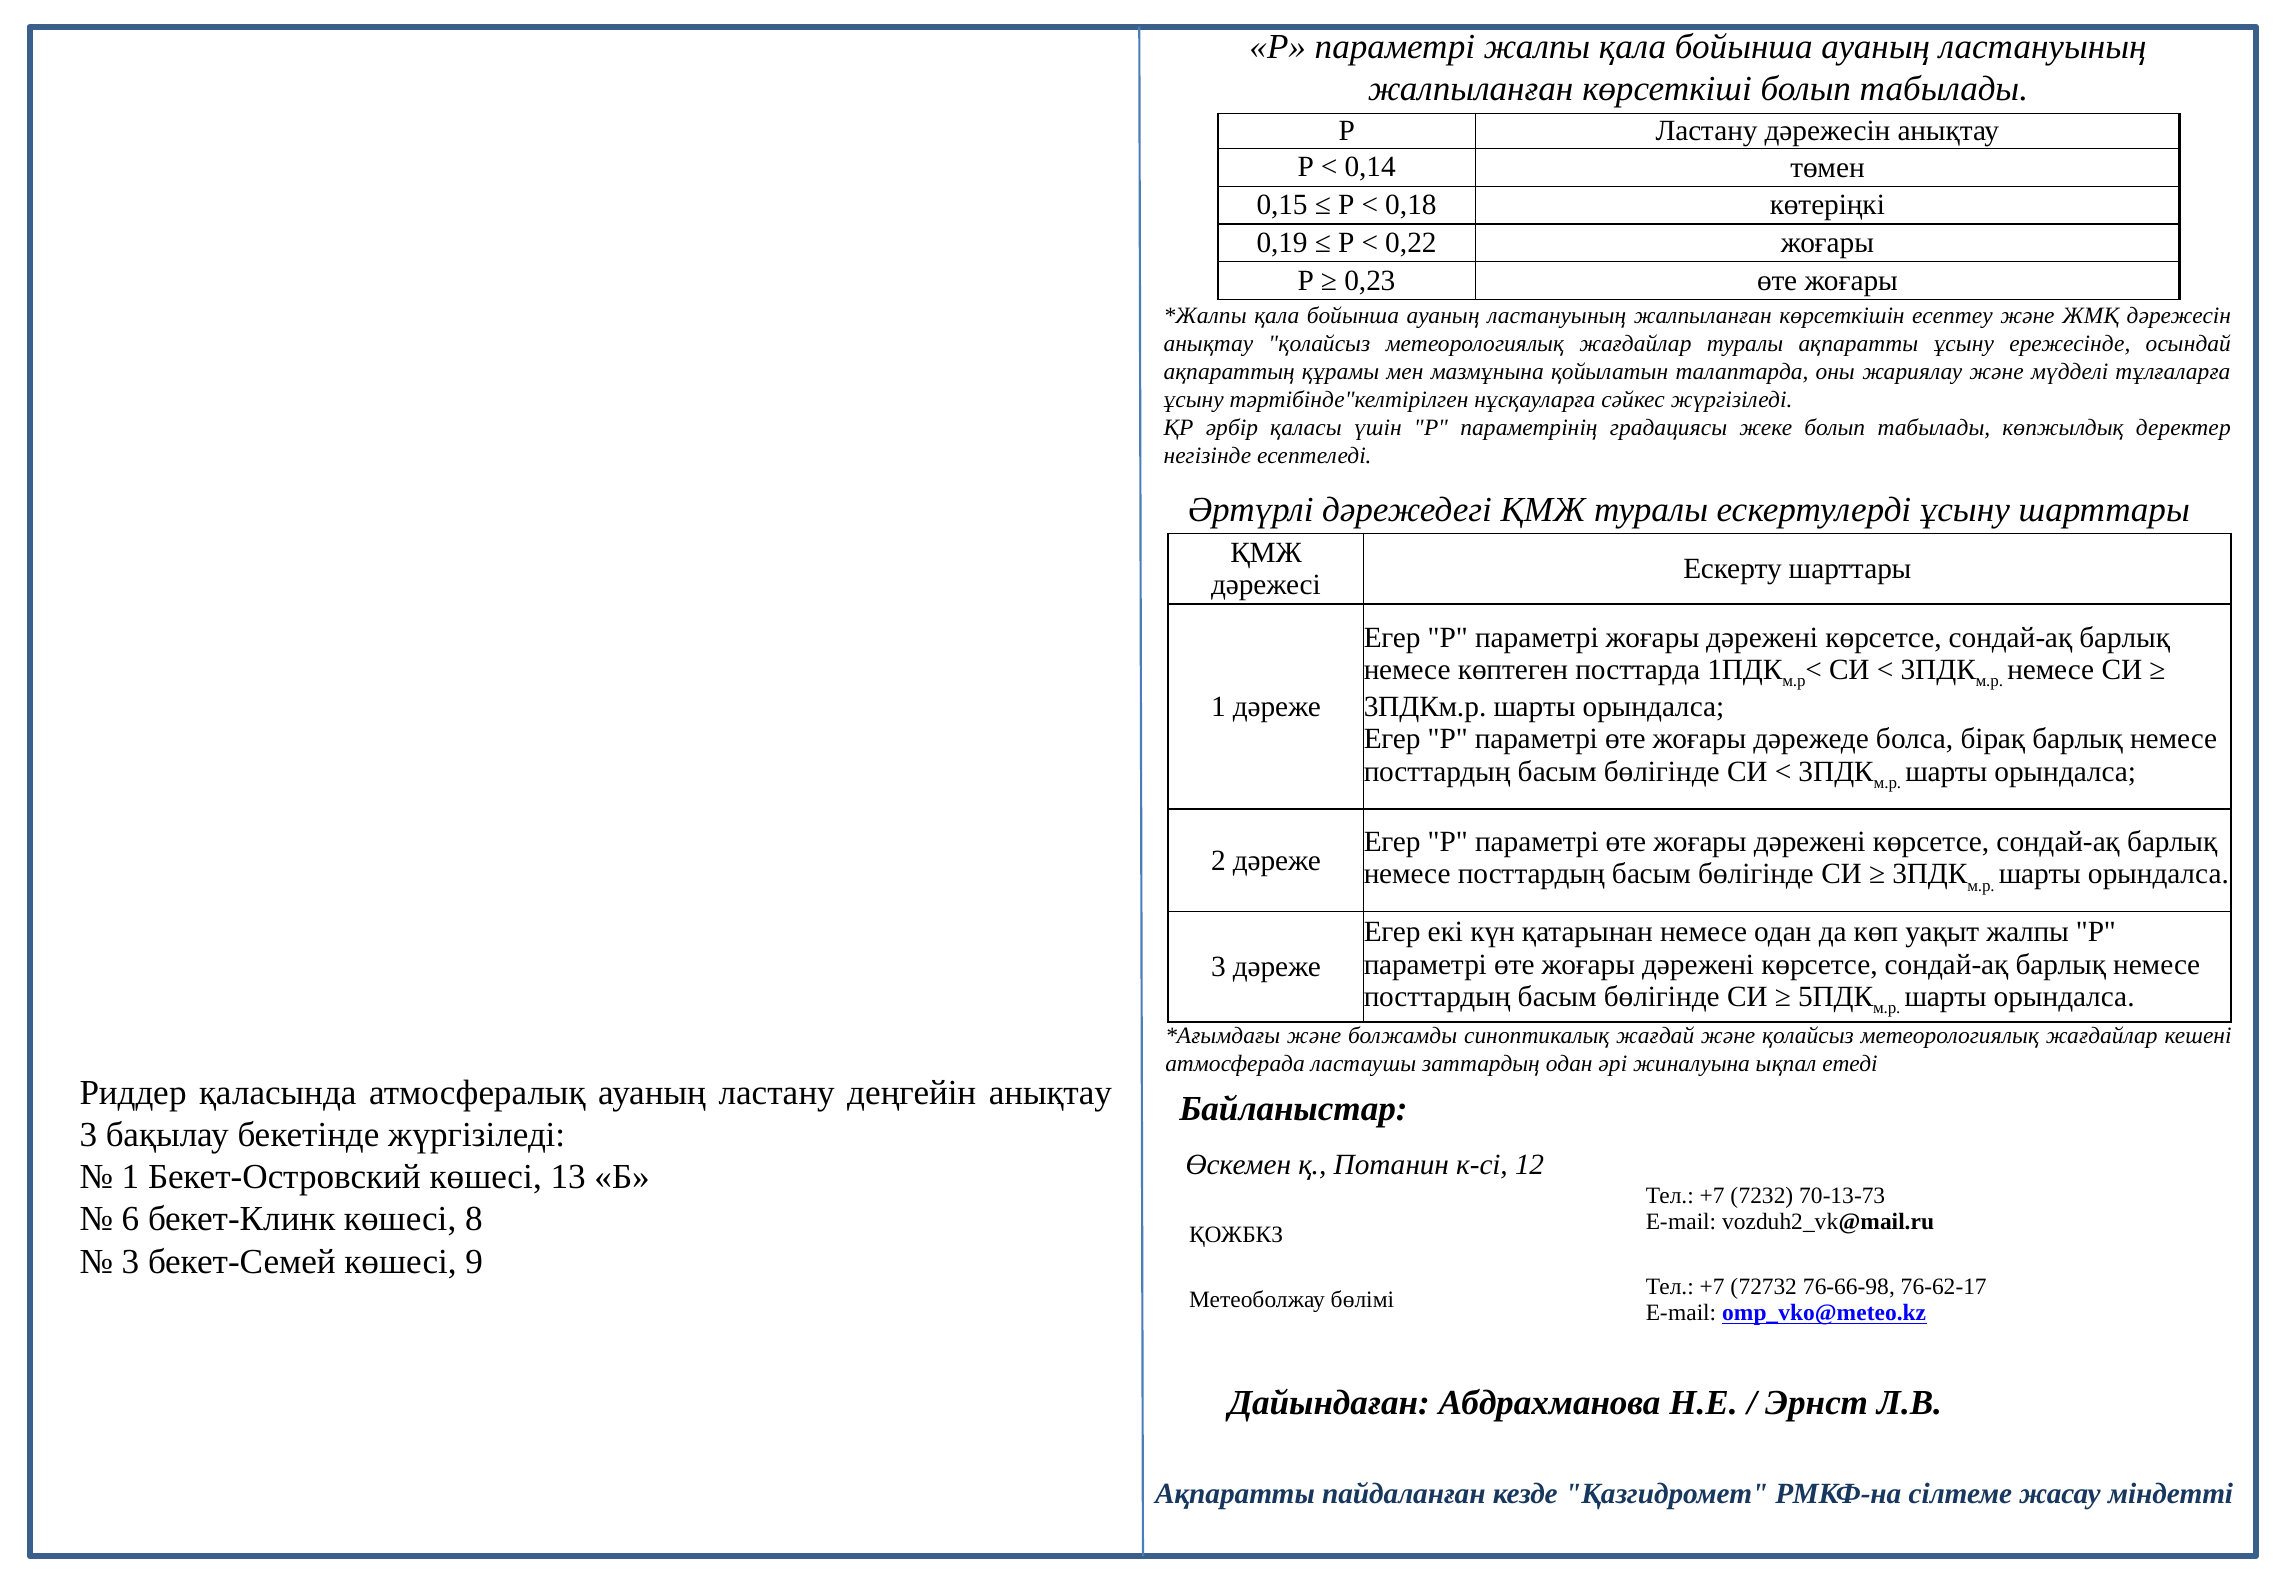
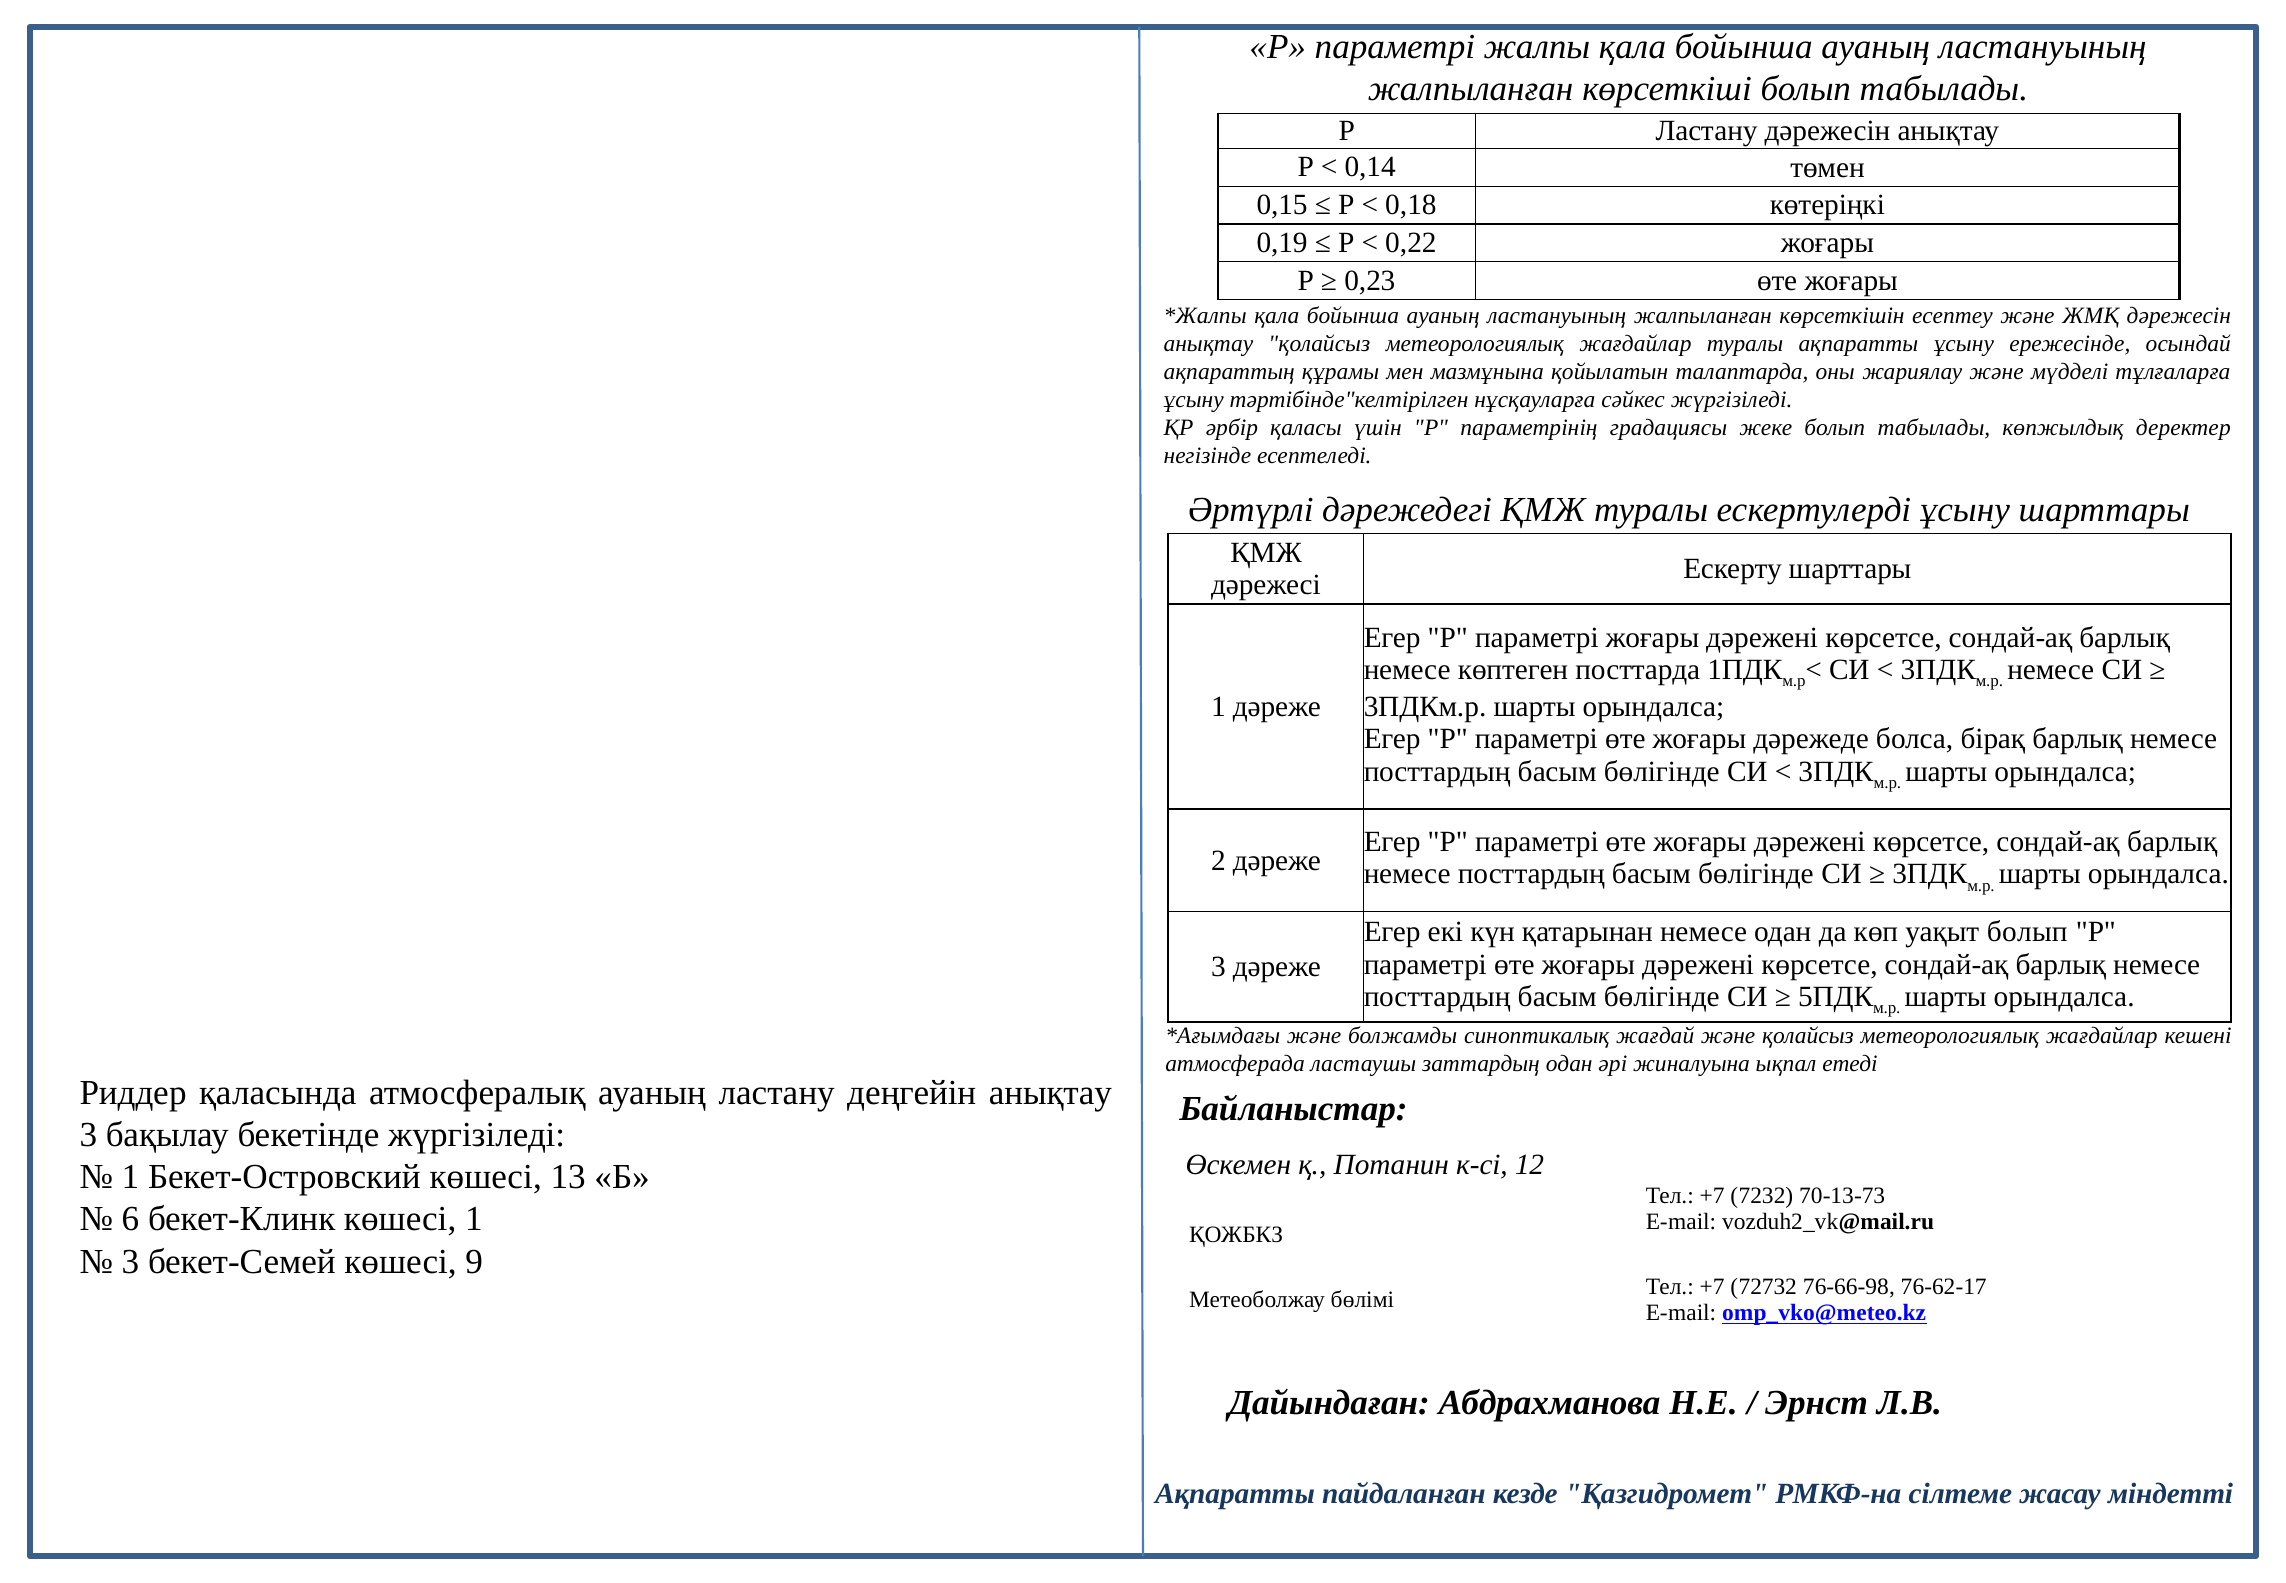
уақыт жалпы: жалпы -> болып
көшесі 8: 8 -> 1
